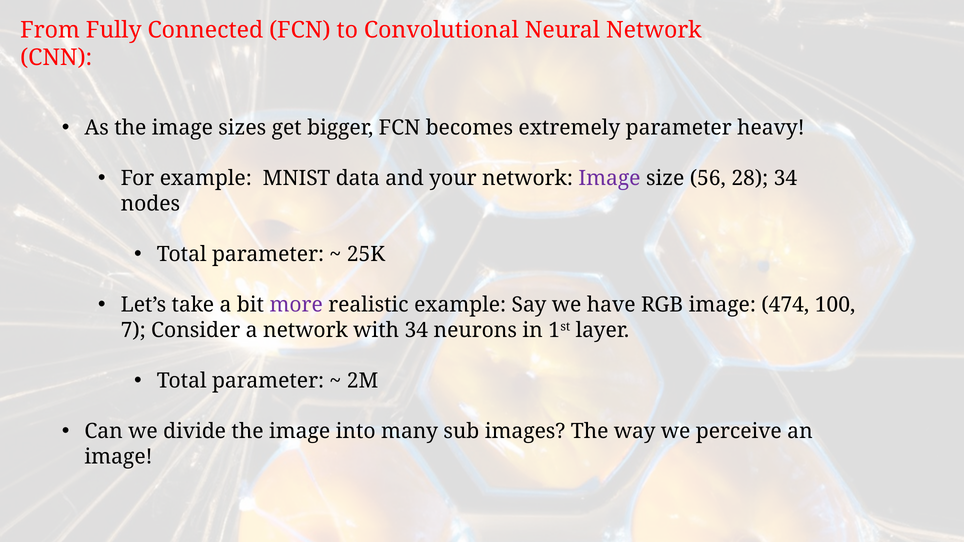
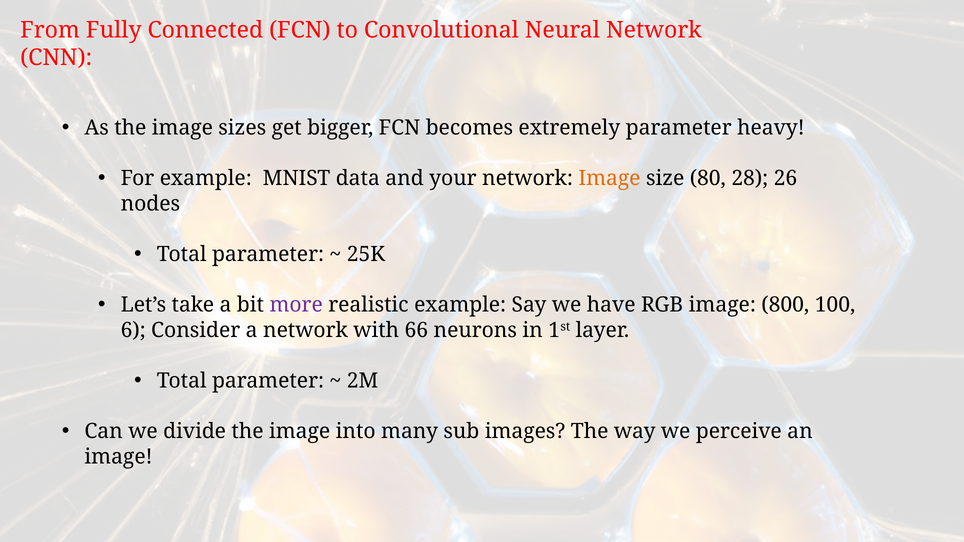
Image at (609, 179) colour: purple -> orange
56: 56 -> 80
28 34: 34 -> 26
474: 474 -> 800
7: 7 -> 6
with 34: 34 -> 66
